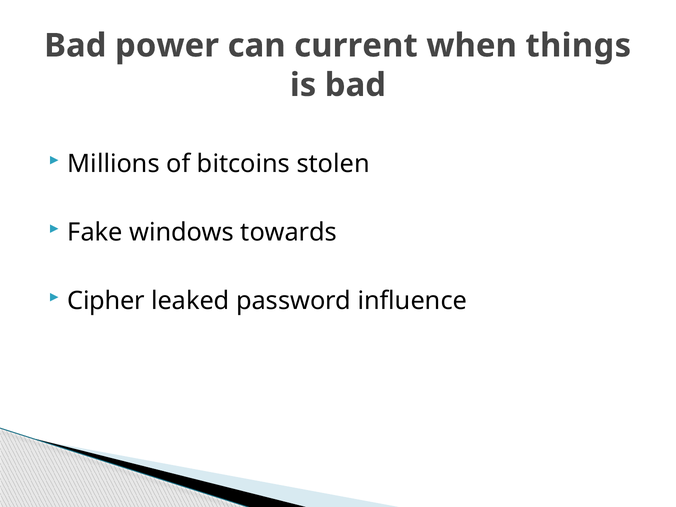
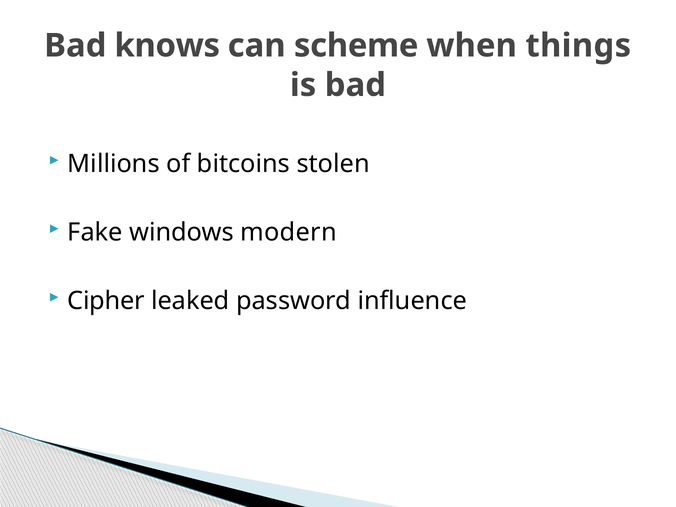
power: power -> knows
current: current -> scheme
towards: towards -> modern
